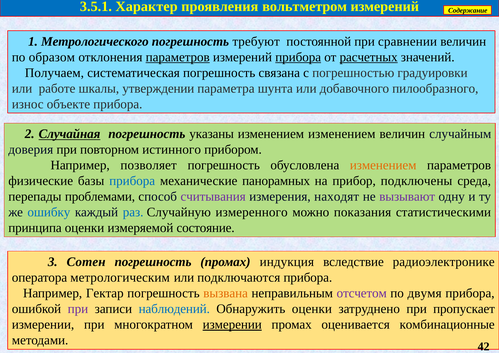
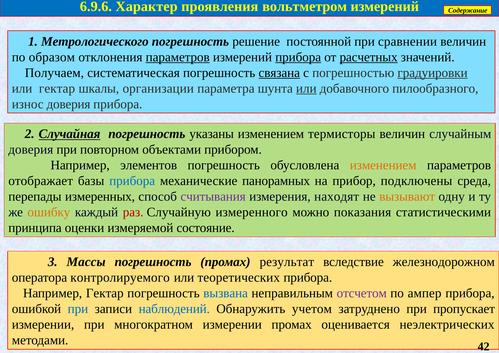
3.5.1: 3.5.1 -> 6.9.6
требуют: требуют -> решение
связана underline: none -> present
градуировки underline: none -> present
или работе: работе -> гектар
утверждении: утверждении -> организации
или at (306, 88) underline: none -> present
износ объекте: объекте -> доверия
изменением изменением: изменением -> термисторы
истинного: истинного -> объектами
позволяет: позволяет -> элементов
физические: физические -> отображает
проблемами: проблемами -> измеренных
вызывают colour: purple -> orange
ошибку colour: blue -> orange
раз colour: blue -> red
Сотен: Сотен -> Массы
индукция: индукция -> результат
радиоэлектронике: радиоэлектронике -> железнодорожном
метрологическим: метрологическим -> контролируемого
подключаются: подключаются -> теоретических
вызвана colour: orange -> blue
двумя: двумя -> ампер
при at (78, 309) colour: purple -> blue
Обнаружить оценки: оценки -> учетом
измерении at (232, 325) underline: present -> none
комбинационные: комбинационные -> неэлектрических
